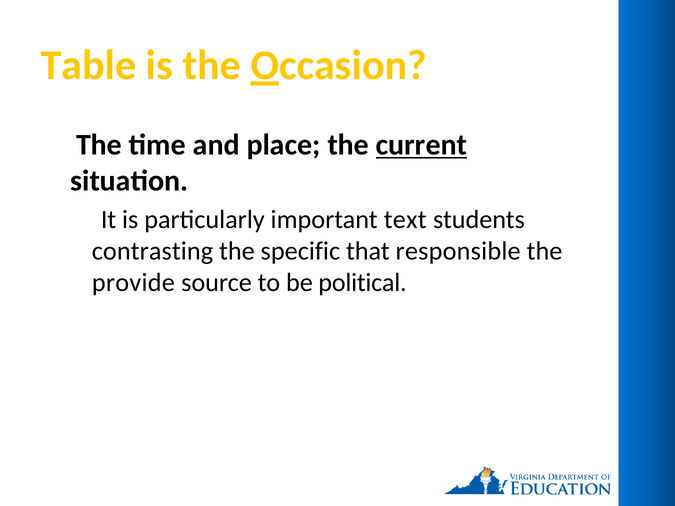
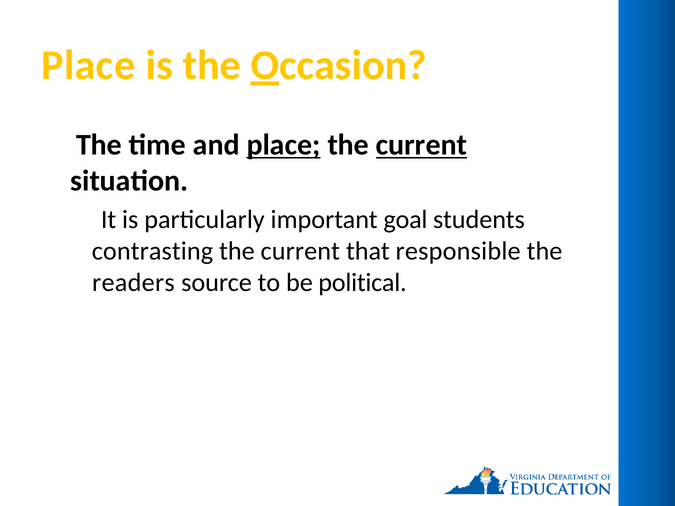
Table at (88, 65): Table -> Place
place at (284, 145) underline: none -> present
text: text -> goal
specific at (300, 251): specific -> current
provide: provide -> readers
